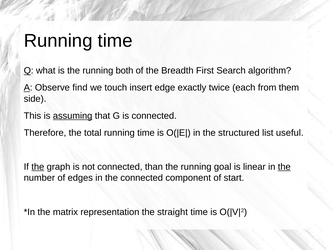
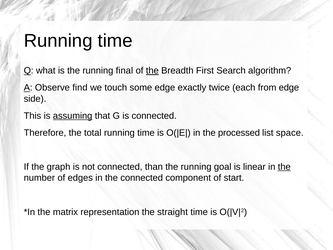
both: both -> final
the at (152, 71) underline: none -> present
insert: insert -> some
from them: them -> edge
structured: structured -> processed
useful: useful -> space
the at (38, 167) underline: present -> none
